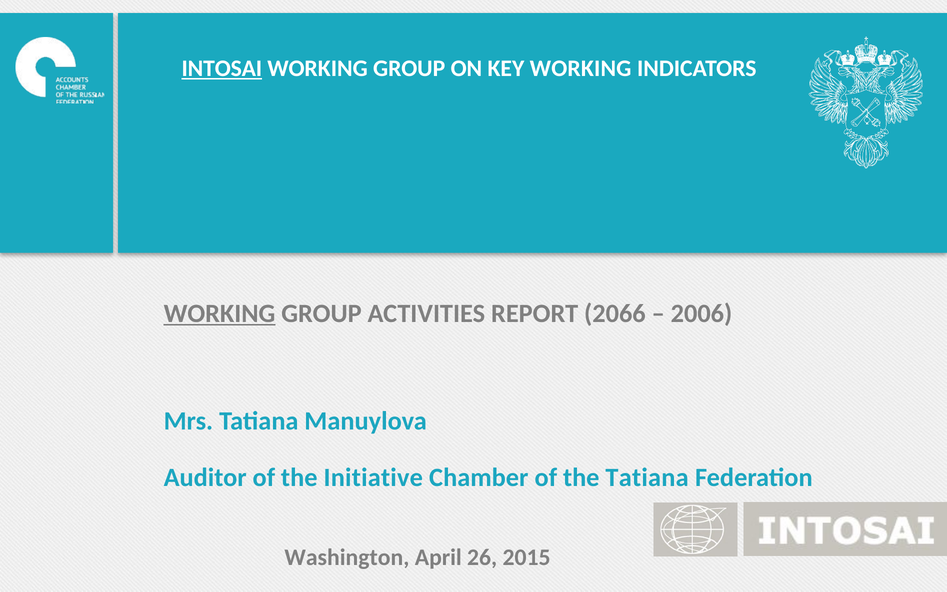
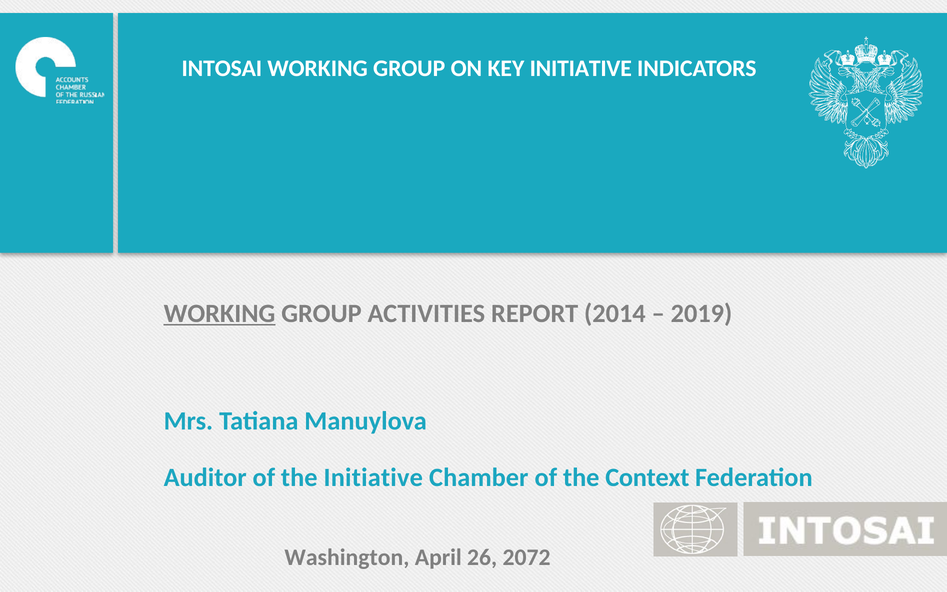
INTOSAI underline: present -> none
KEY WORKING: WORKING -> INITIATIVE
2066: 2066 -> 2014
2006: 2006 -> 2019
the Tatiana: Tatiana -> Context
2015: 2015 -> 2072
